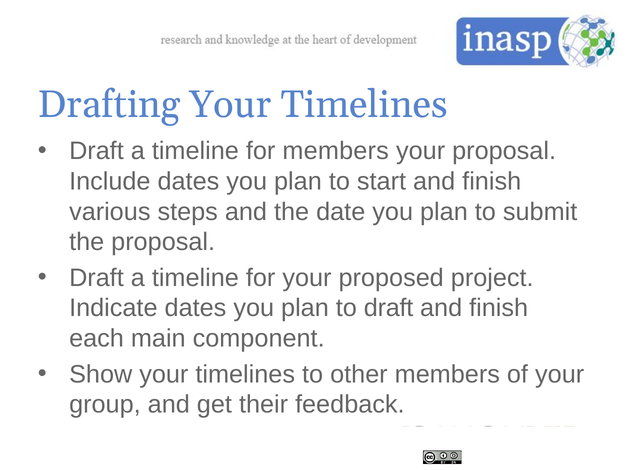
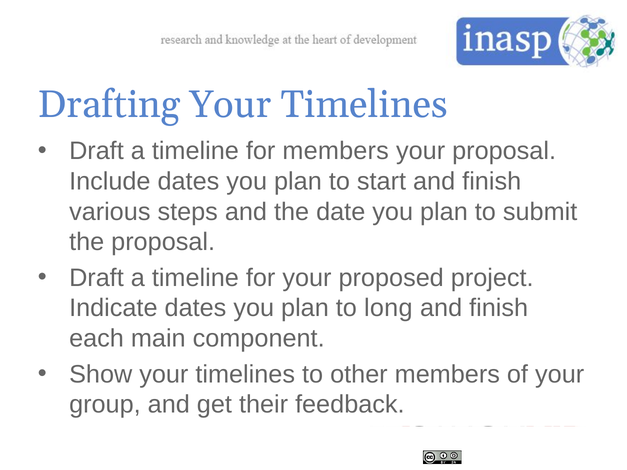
to draft: draft -> long
